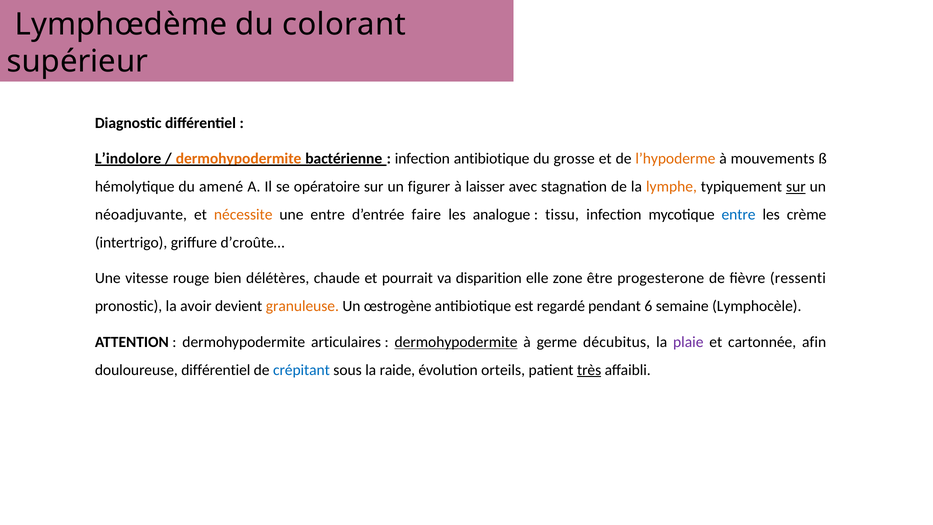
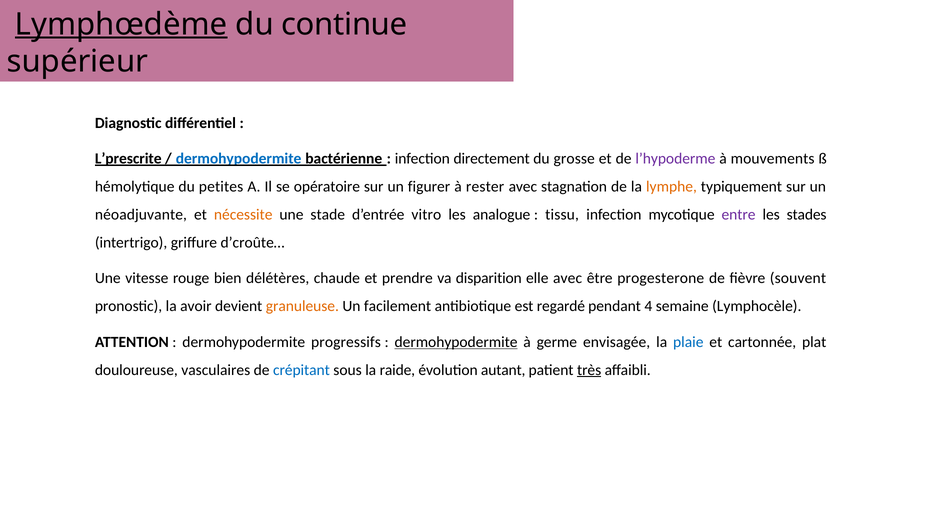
Lymphœdème underline: none -> present
colorant: colorant -> continue
L’indolore: L’indolore -> L’prescrite
dermohypodermite at (239, 159) colour: orange -> blue
infection antibiotique: antibiotique -> directement
l’hypoderme colour: orange -> purple
amené: amené -> petites
laisser: laisser -> rester
sur at (796, 187) underline: present -> none
une entre: entre -> stade
faire: faire -> vitro
entre at (739, 215) colour: blue -> purple
crème: crème -> stades
pourrait: pourrait -> prendre
elle zone: zone -> avec
ressenti: ressenti -> souvent
œstrogène: œstrogène -> facilement
6: 6 -> 4
articulaires: articulaires -> progressifs
décubitus: décubitus -> envisagée
plaie colour: purple -> blue
afin: afin -> plat
douloureuse différentiel: différentiel -> vasculaires
orteils: orteils -> autant
